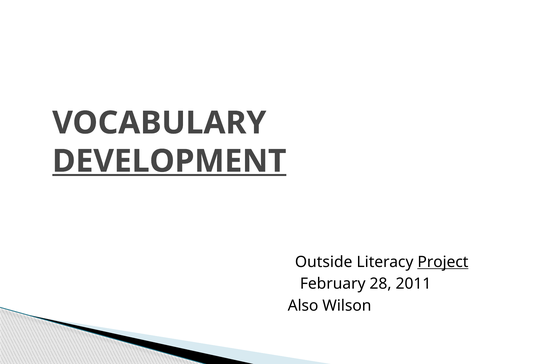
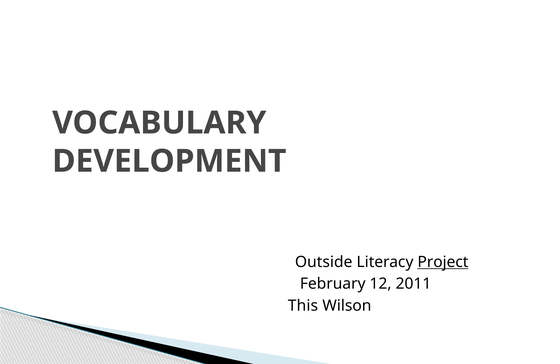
DEVELOPMENT underline: present -> none
28: 28 -> 12
Also: Also -> This
